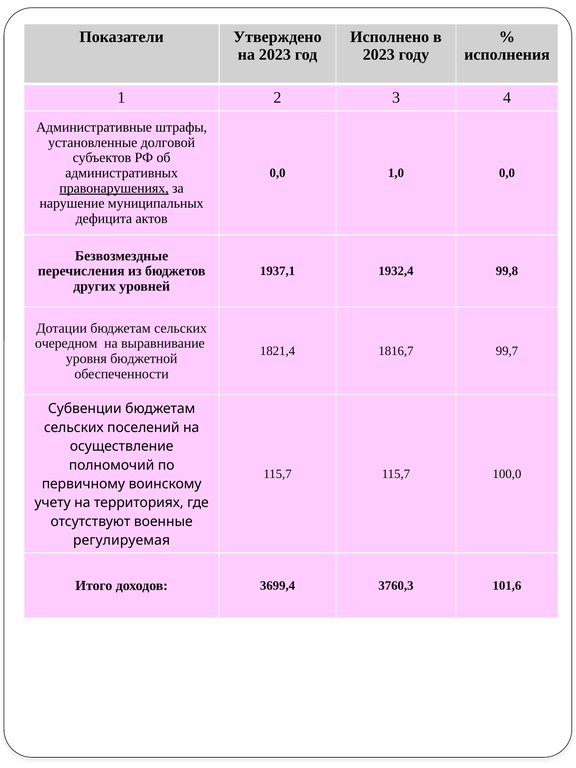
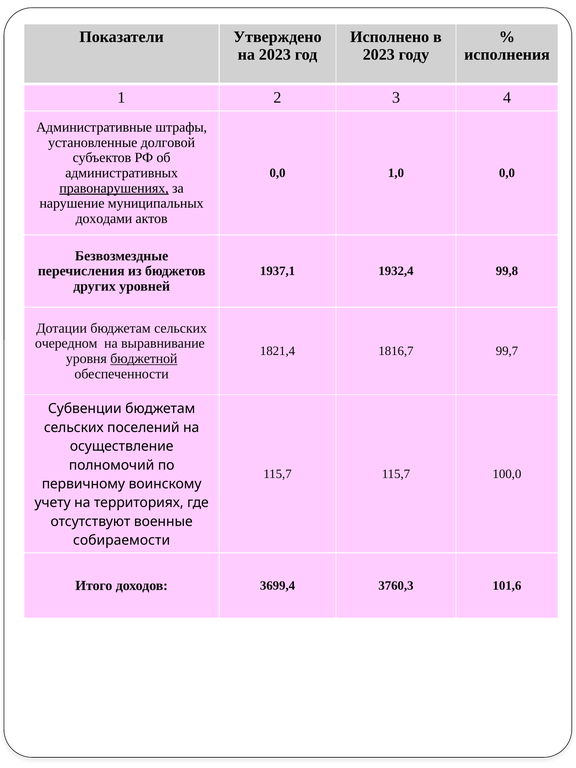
дефицита: дефицита -> доходами
бюджетной underline: none -> present
регулируемая: регулируемая -> собираемости
